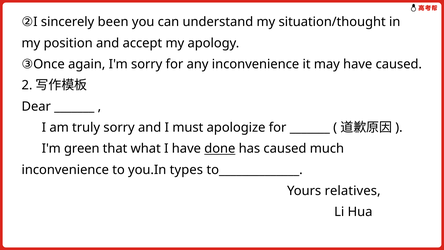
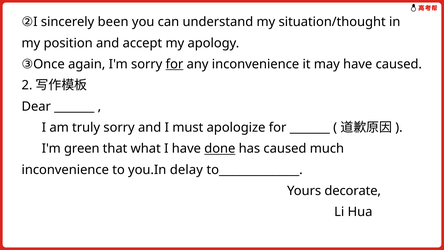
for at (174, 64) underline: none -> present
types: types -> delay
relatives: relatives -> decorate
